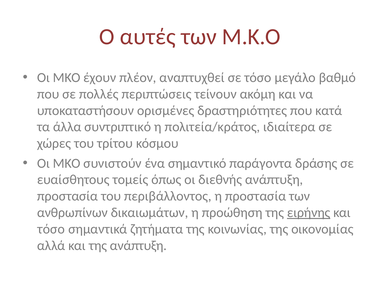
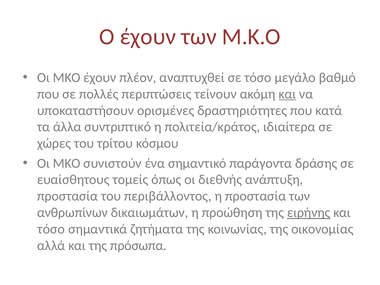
Ο αυτές: αυτές -> έχουν
και at (287, 94) underline: none -> present
της ανάπτυξη: ανάπτυξη -> πρόσωπα
